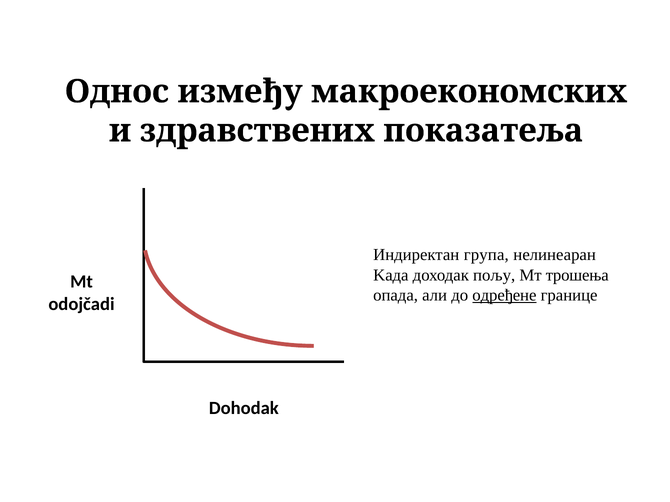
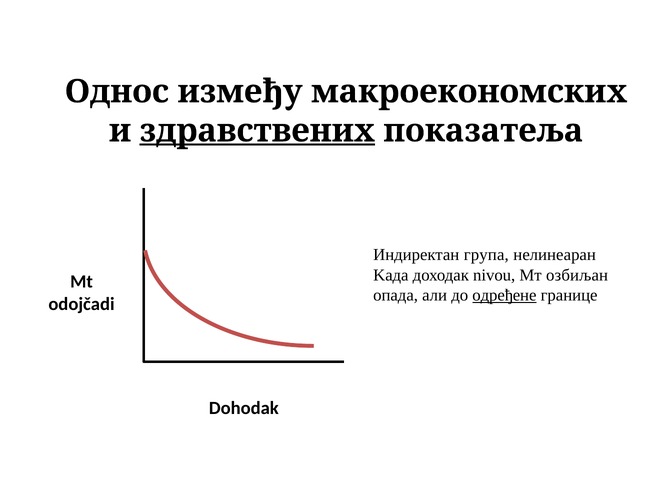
здравствених underline: none -> present
пољу: пољу -> nivou
трошења: трошења -> озбиљан
